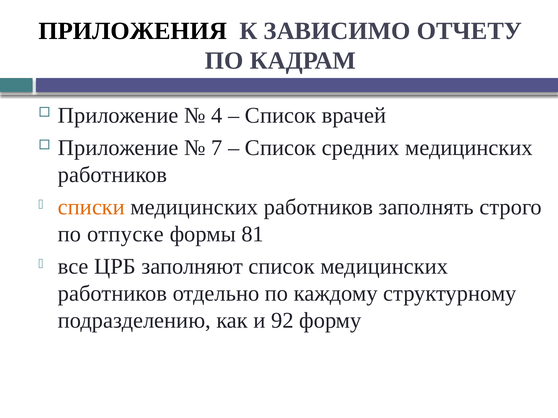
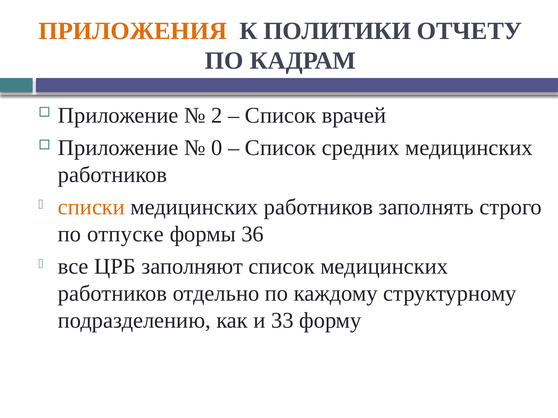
ПРИЛОЖЕНИЯ colour: black -> orange
ЗАВИСИМО: ЗАВИСИМО -> ПОЛИТИКИ
4: 4 -> 2
7: 7 -> 0
81: 81 -> 36
92: 92 -> 33
